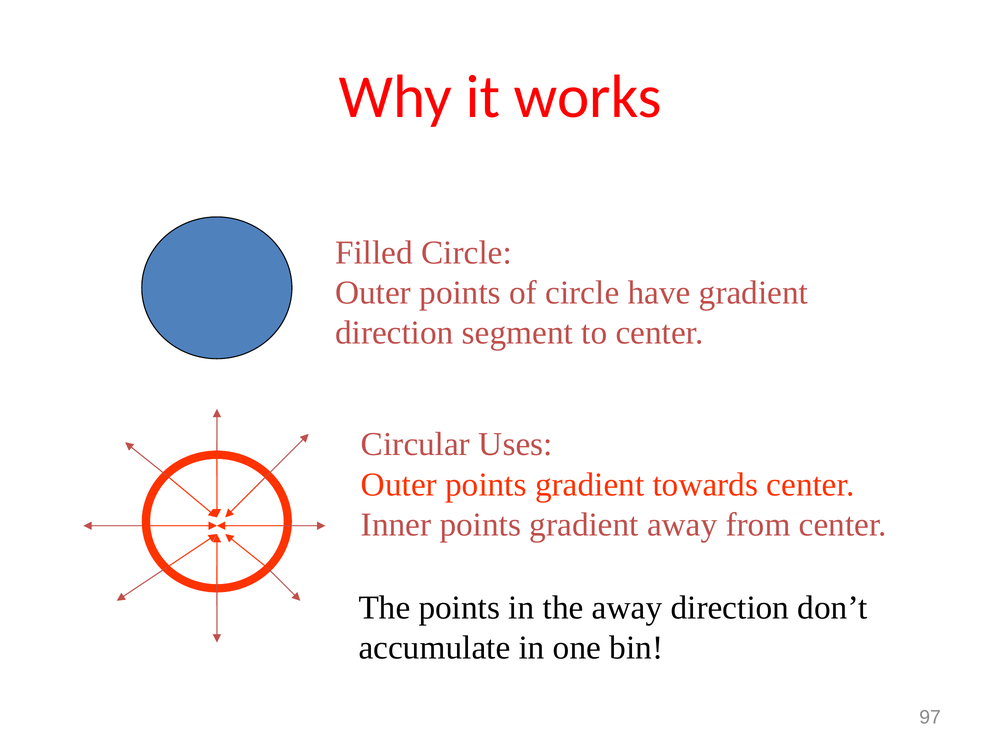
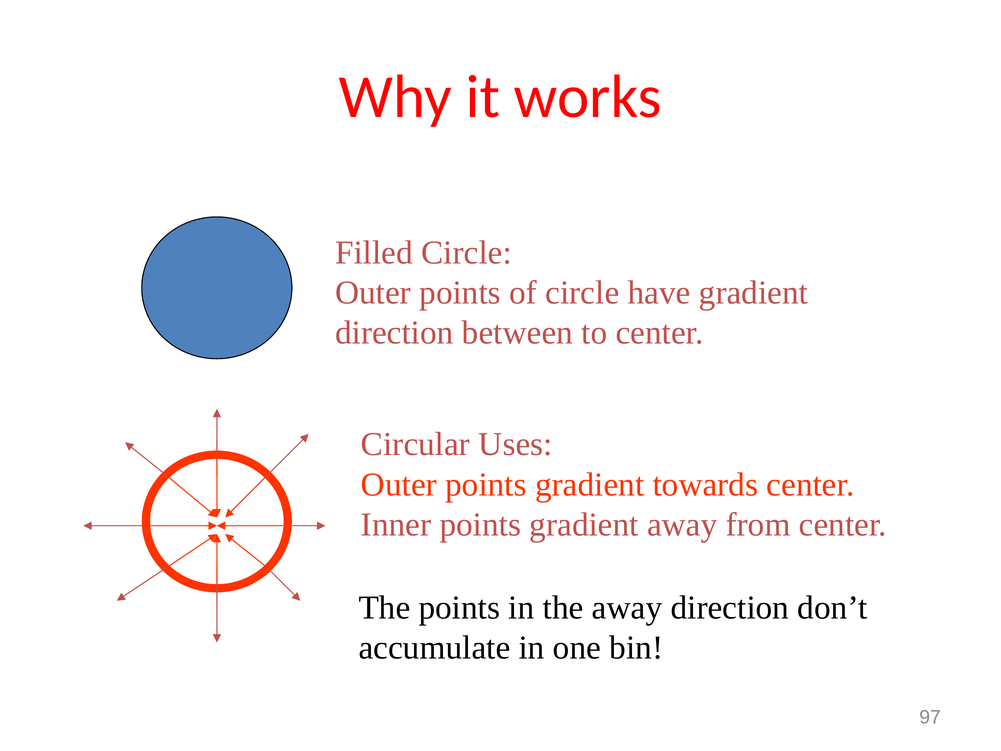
segment: segment -> between
